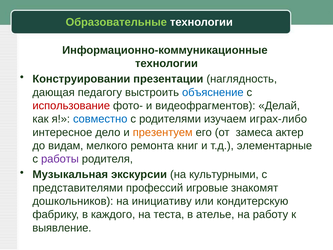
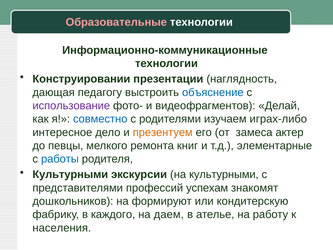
Образовательные colour: light green -> pink
использование colour: red -> purple
видам: видам -> певцы
работы colour: purple -> blue
Музыкальная at (70, 174): Музыкальная -> Культурными
игровые: игровые -> успехам
инициативу: инициативу -> формируют
теста: теста -> даем
выявление: выявление -> населения
